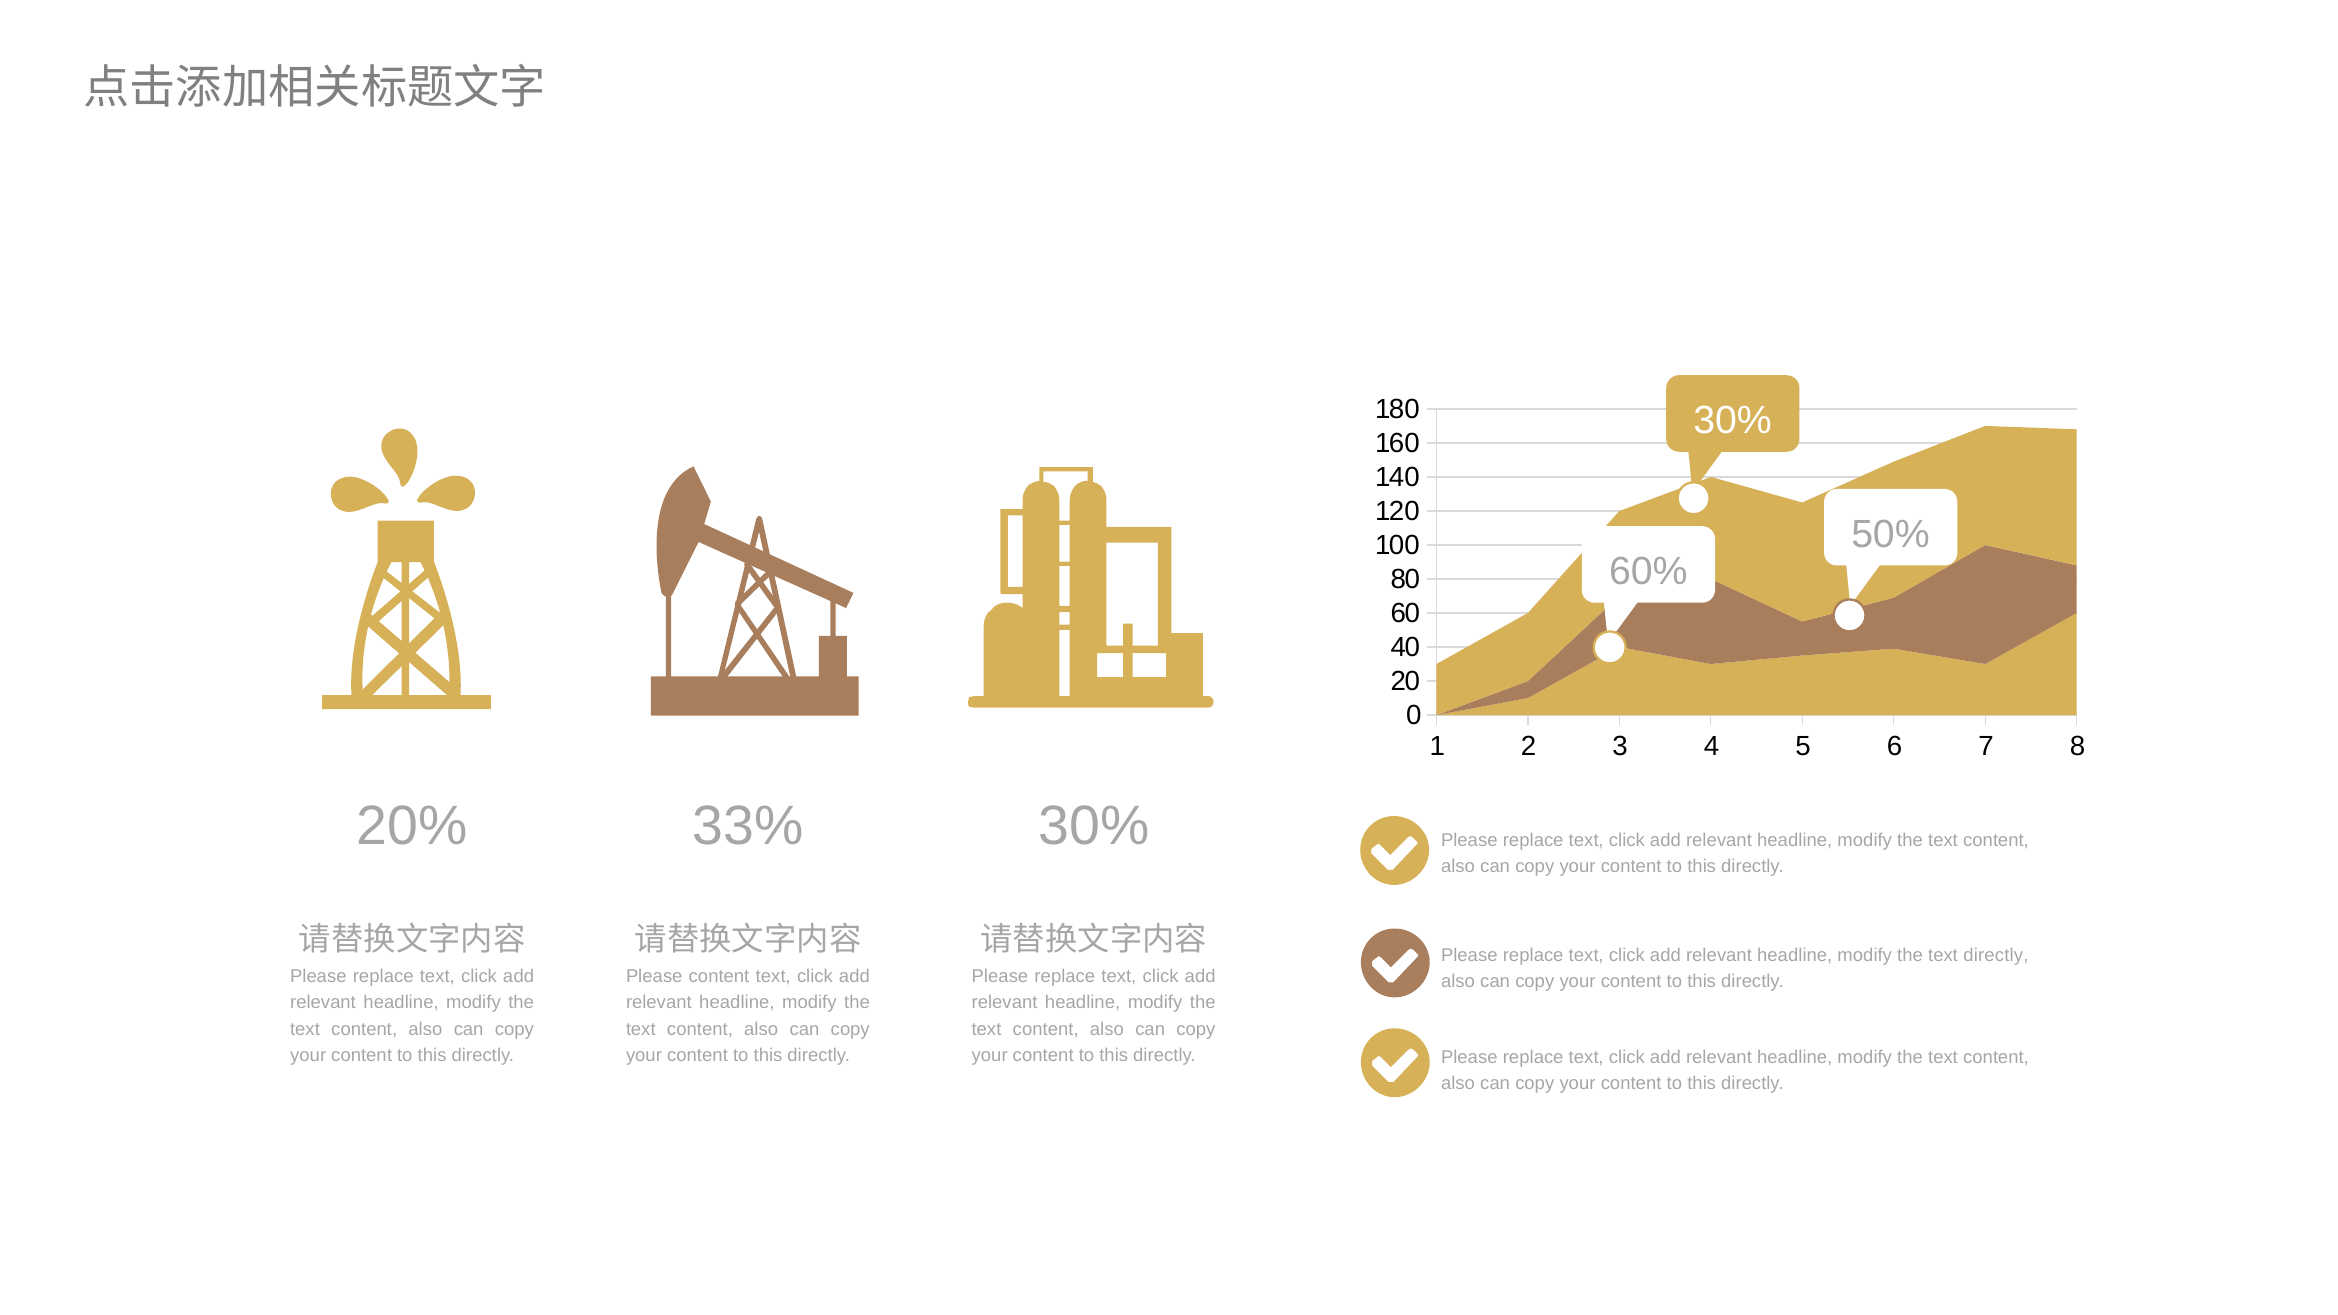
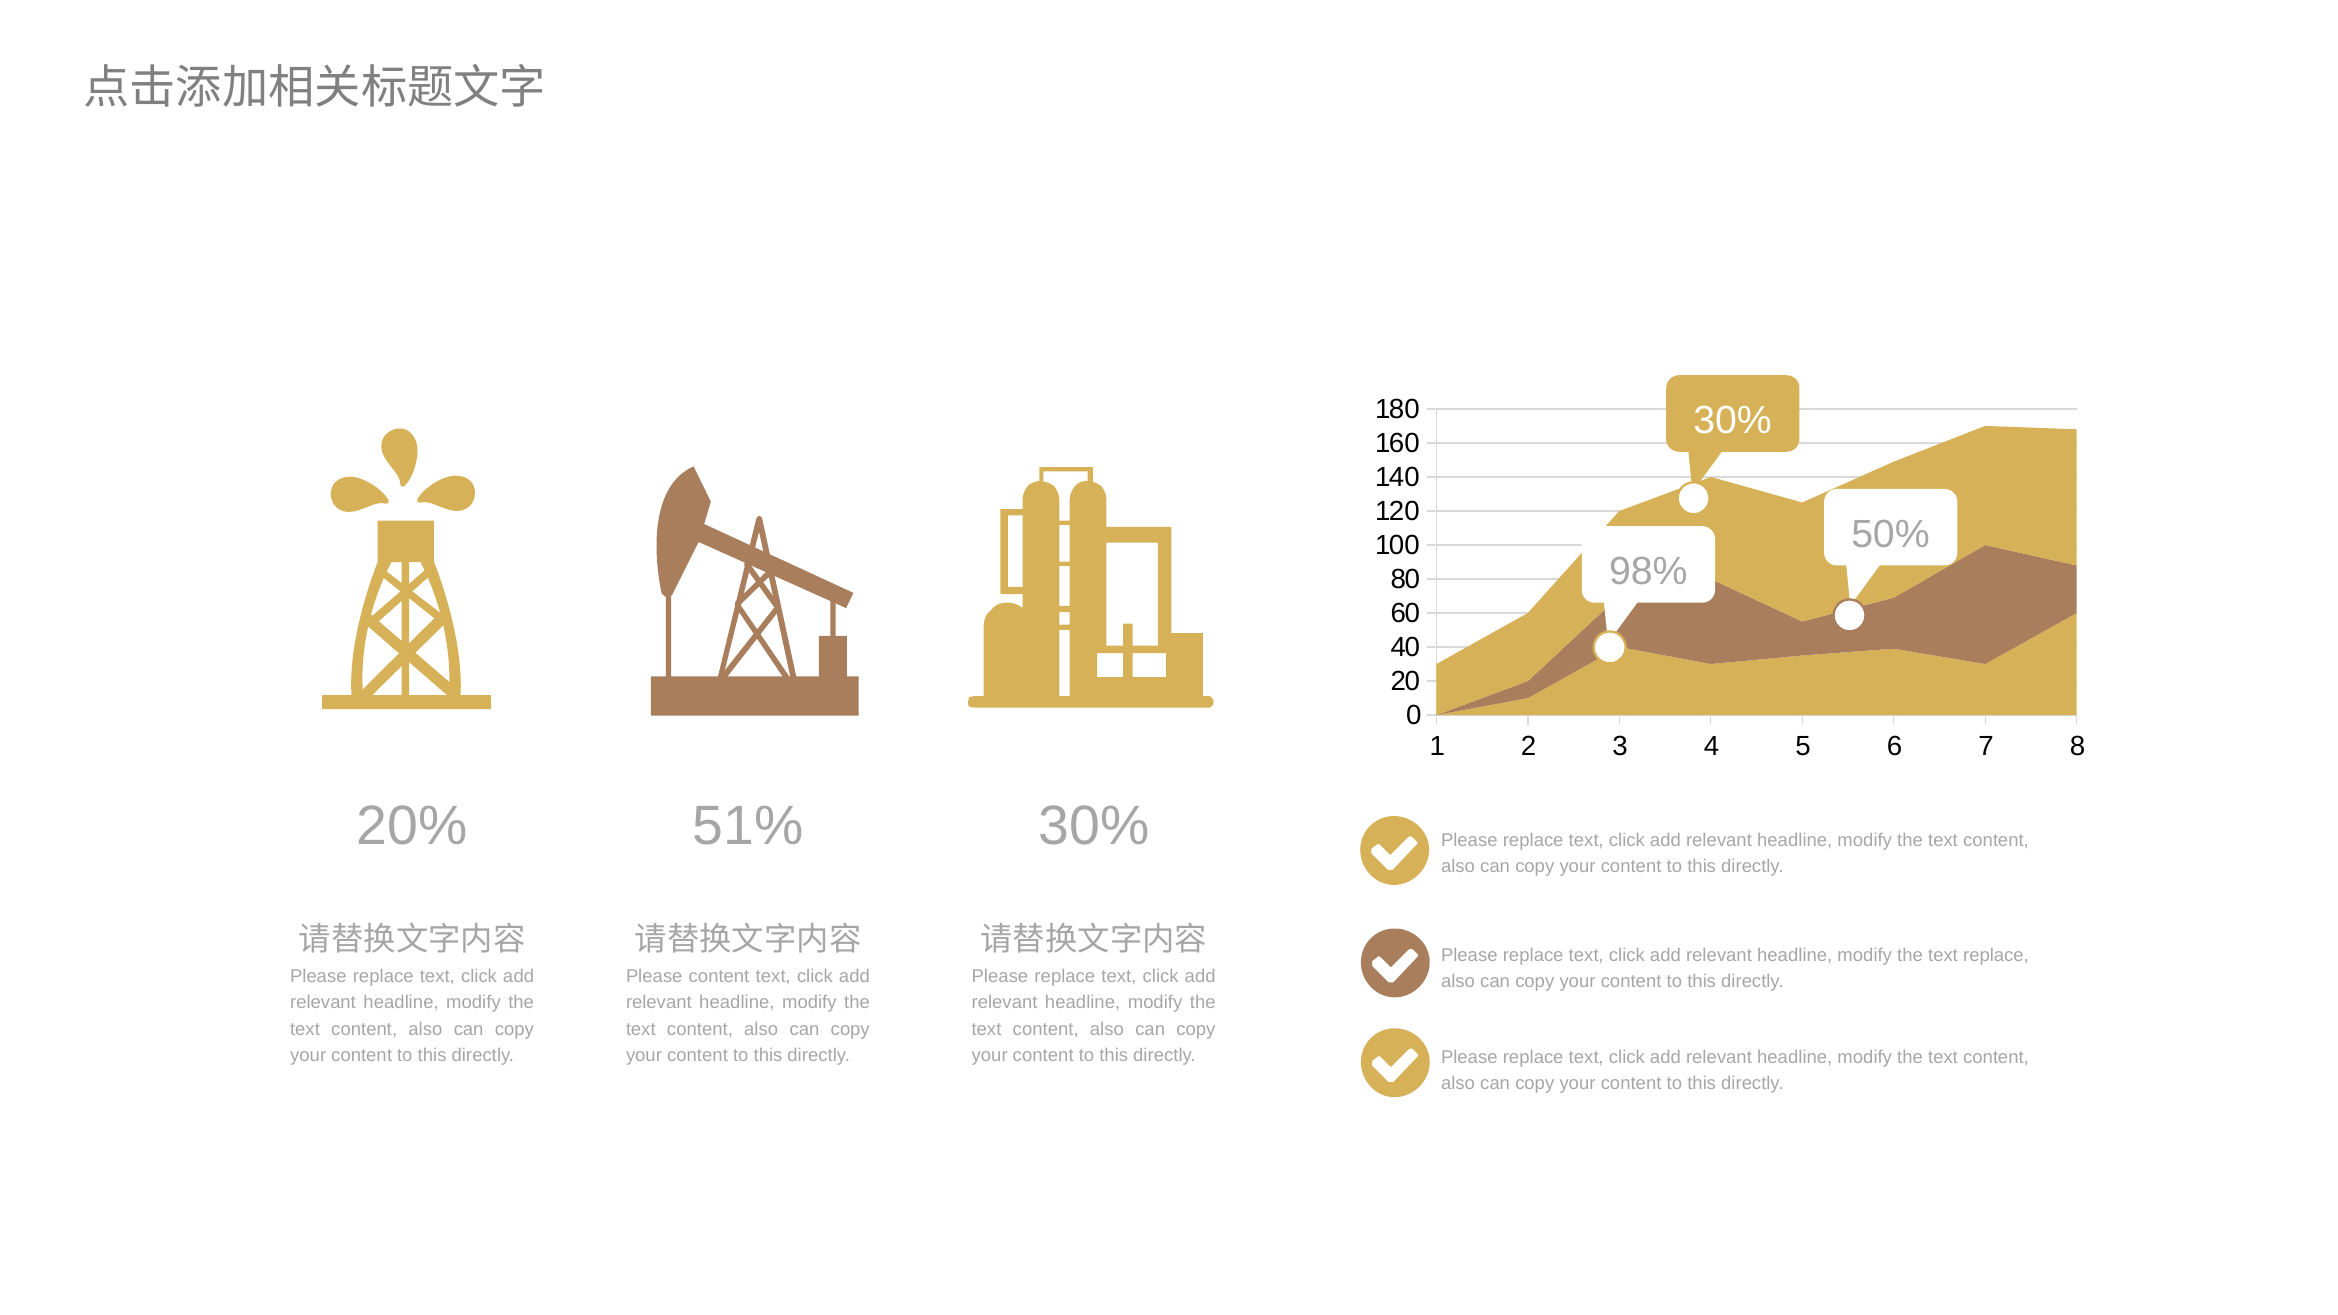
60%: 60% -> 98%
33%: 33% -> 51%
text directly: directly -> replace
